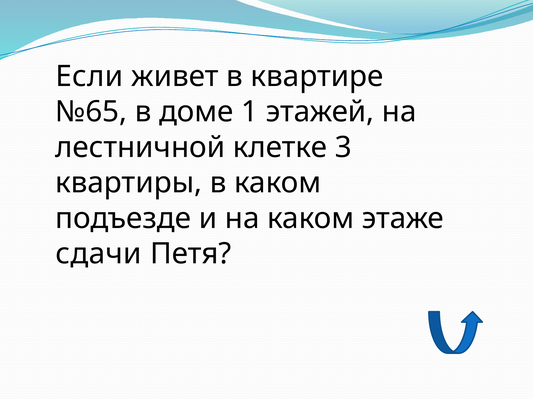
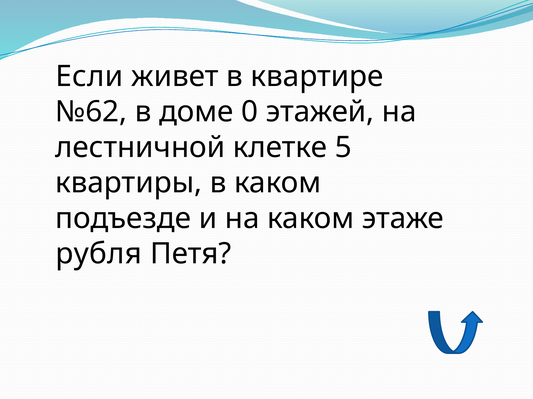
№65: №65 -> №62
1: 1 -> 0
3: 3 -> 5
сдачи: сдачи -> рубля
